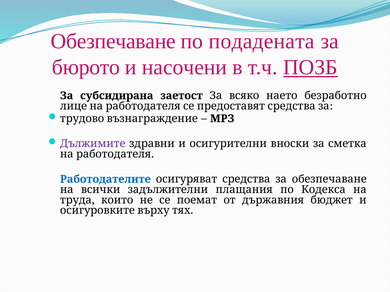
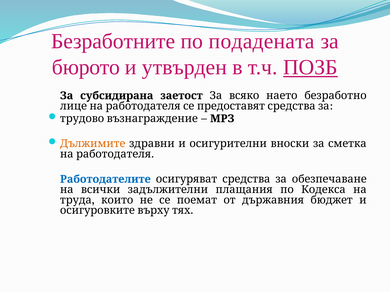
Обезпечаване at (113, 41): Обезпечаване -> Безработните
насочени: насочени -> утвърден
Дължимите colour: purple -> orange
